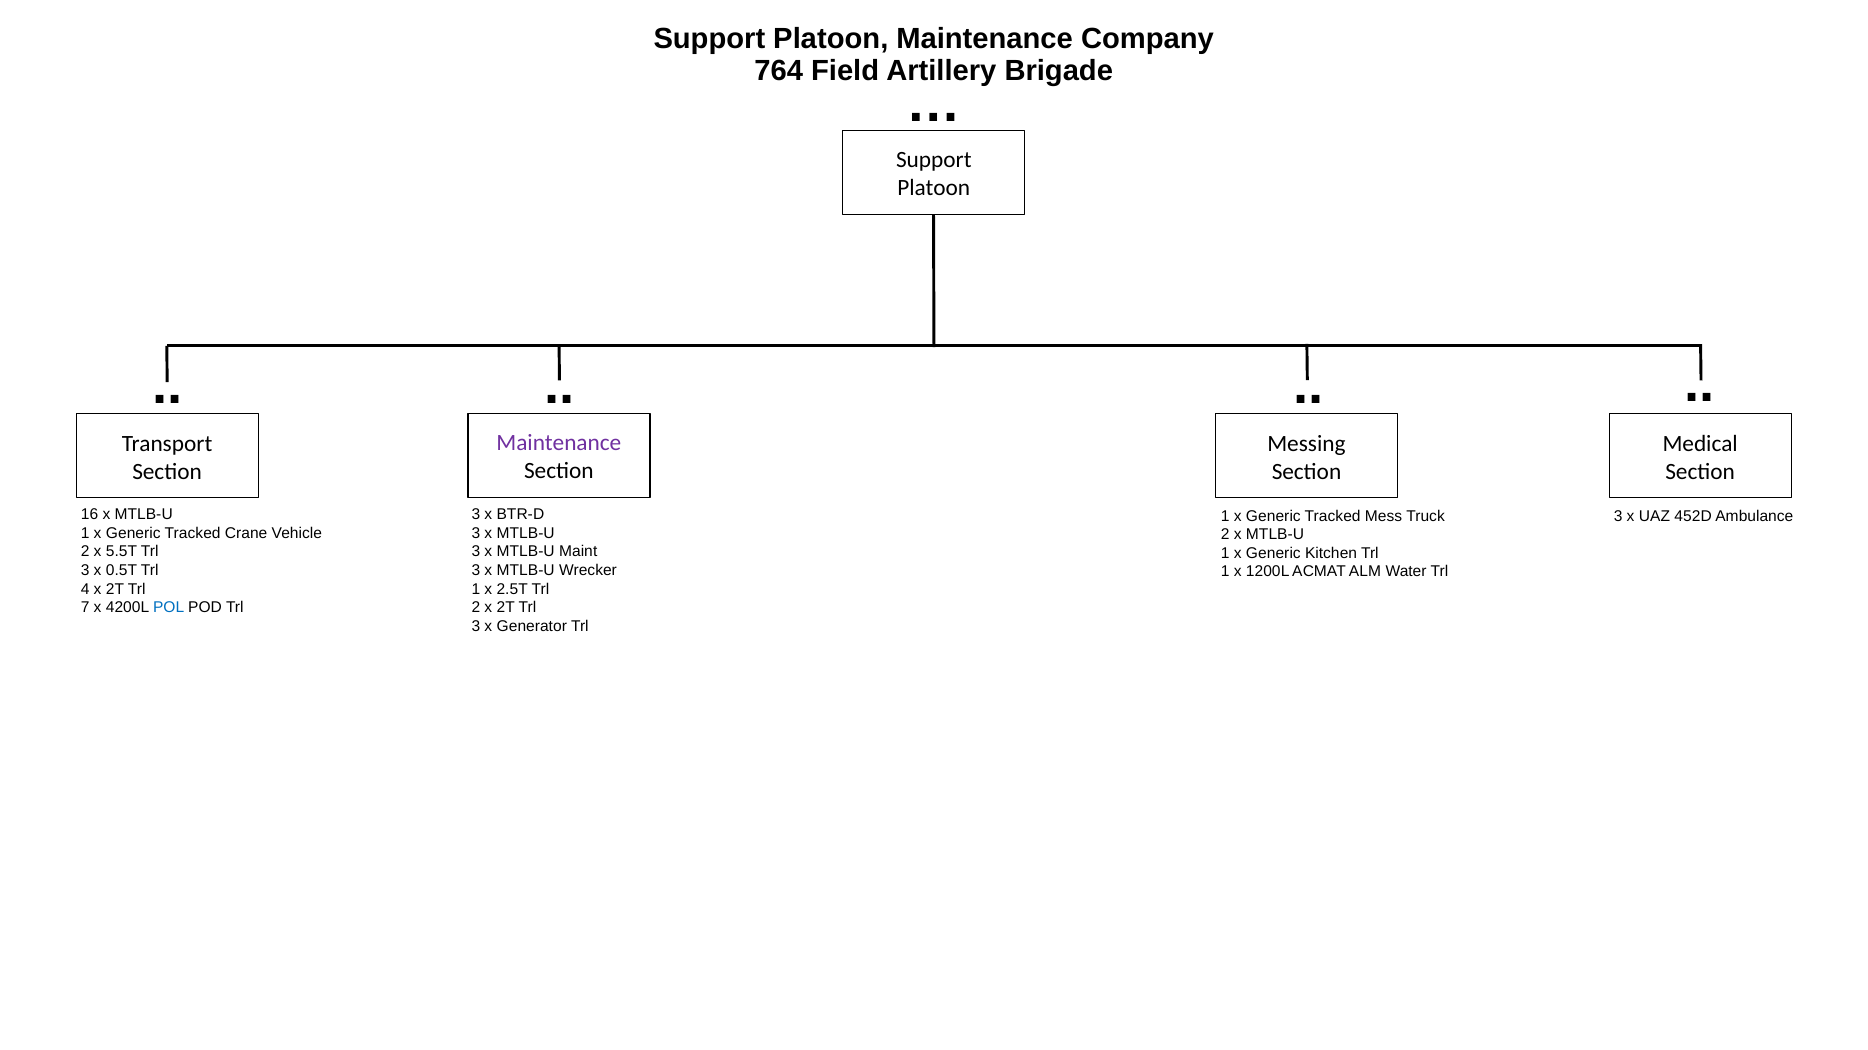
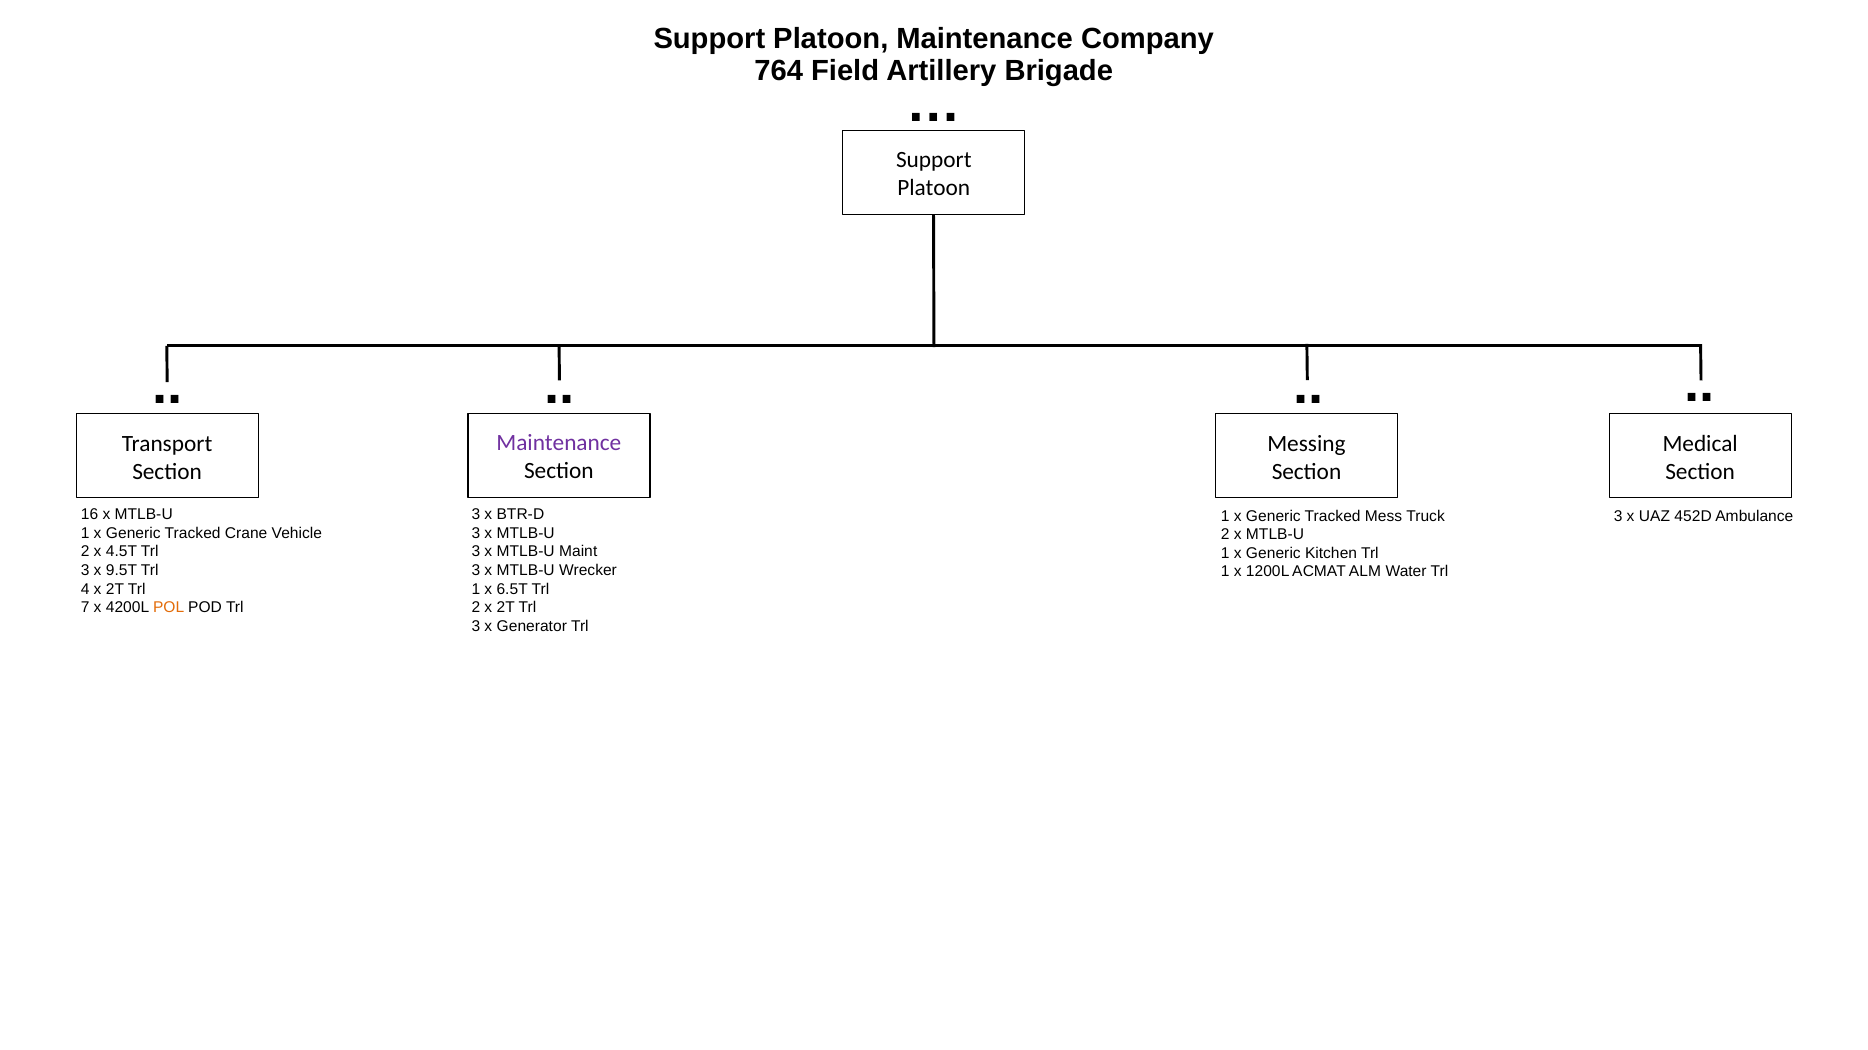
5.5T: 5.5T -> 4.5T
0.5T: 0.5T -> 9.5T
2.5T: 2.5T -> 6.5T
POL colour: blue -> orange
